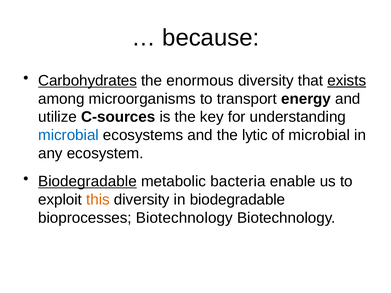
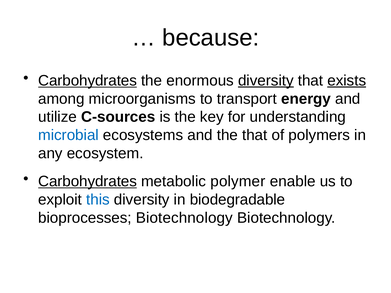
diversity at (266, 81) underline: none -> present
the lytic: lytic -> that
of microbial: microbial -> polymers
Biodegradable at (87, 181): Biodegradable -> Carbohydrates
bacteria: bacteria -> polymer
this colour: orange -> blue
